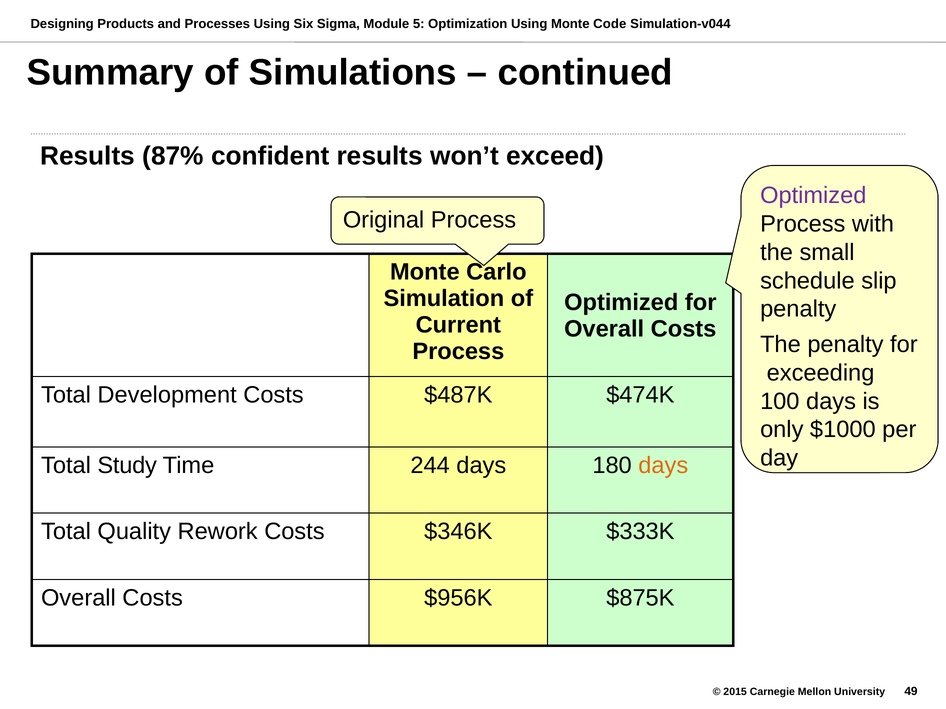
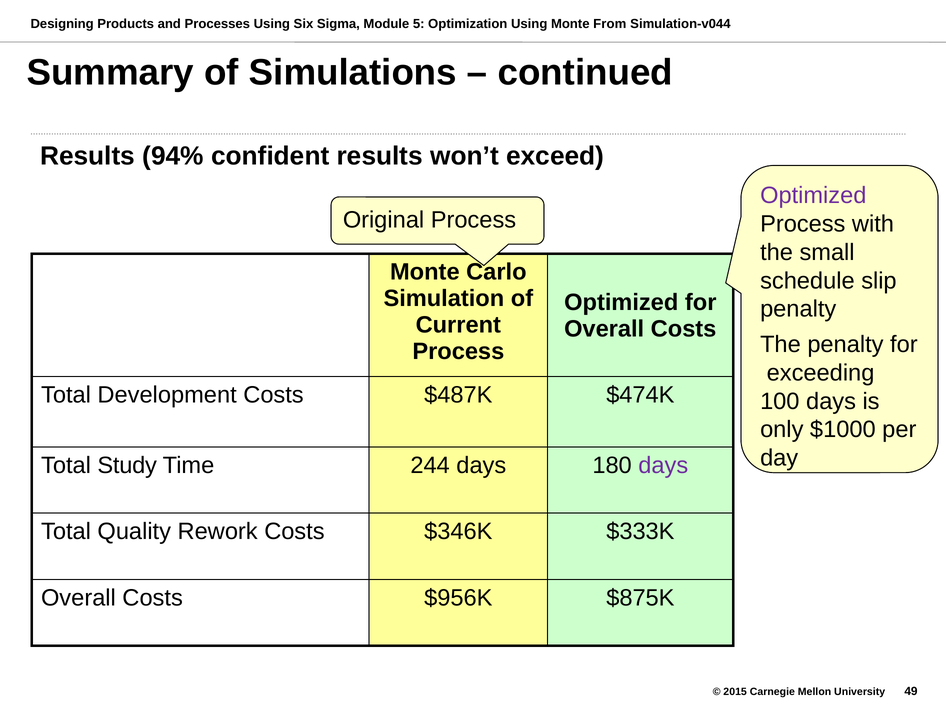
Code: Code -> From
87%: 87% -> 94%
days at (663, 466) colour: orange -> purple
